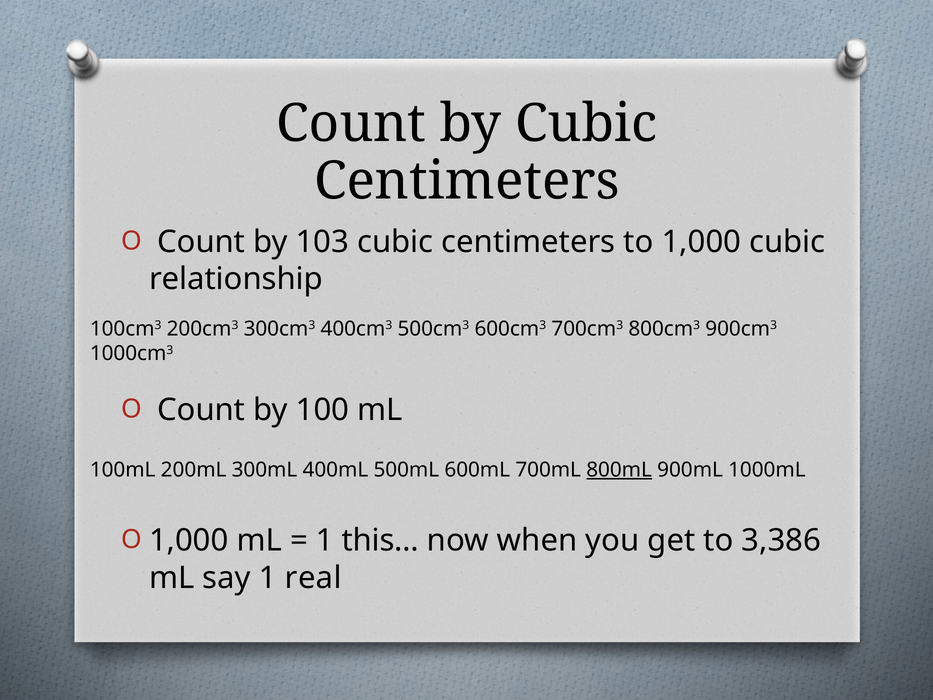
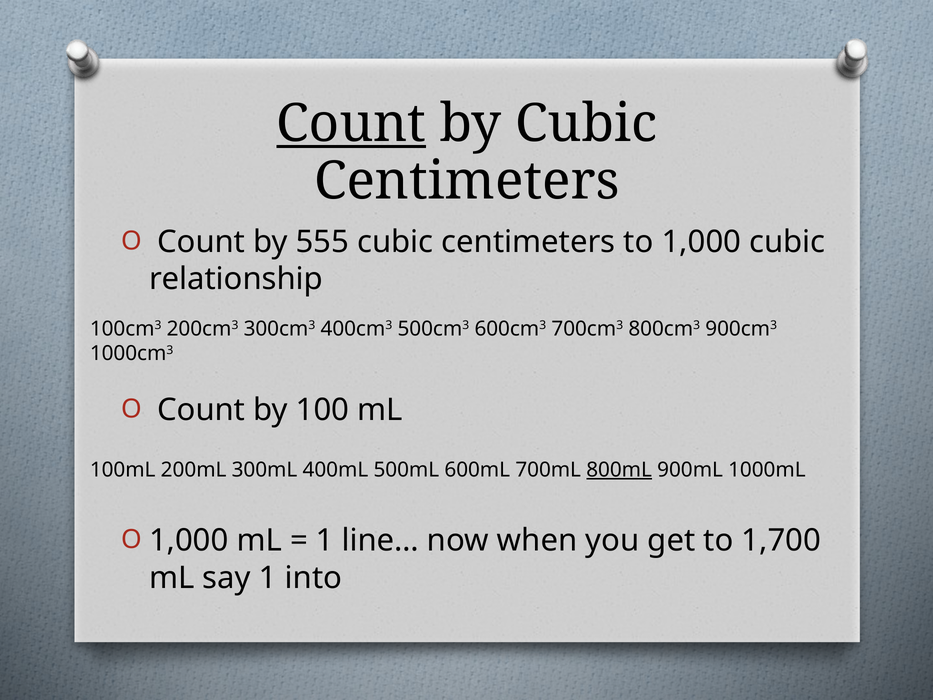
Count at (351, 124) underline: none -> present
103: 103 -> 555
this…: this… -> line…
3,386: 3,386 -> 1,700
real: real -> into
